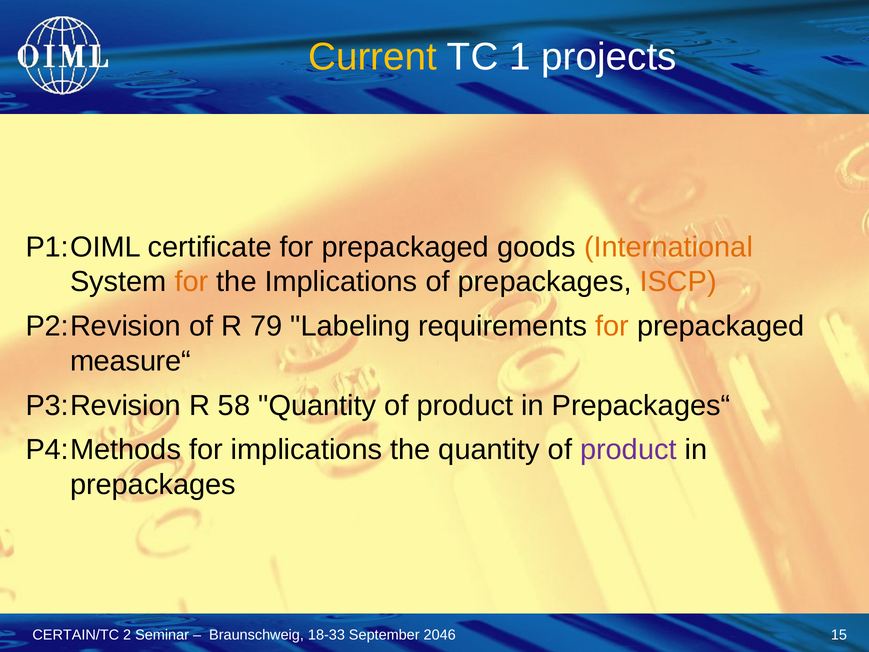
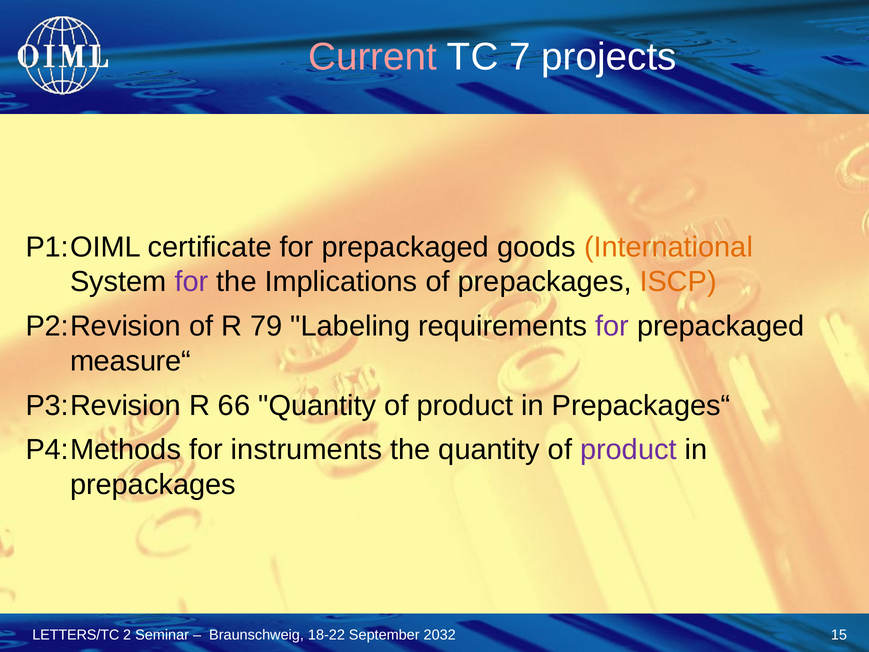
Current colour: yellow -> pink
1: 1 -> 7
for at (191, 282) colour: orange -> purple
for at (612, 326) colour: orange -> purple
58: 58 -> 66
for implications: implications -> instruments
CERTAIN/TC: CERTAIN/TC -> LETTERS/TC
18-33: 18-33 -> 18-22
2046: 2046 -> 2032
